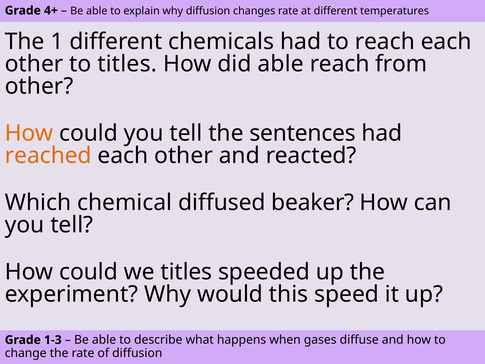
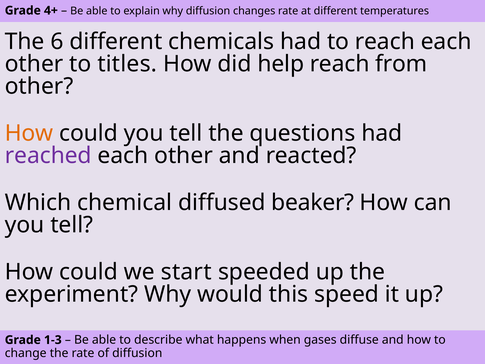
1: 1 -> 6
did able: able -> help
sentences: sentences -> questions
reached colour: orange -> purple
we titles: titles -> start
